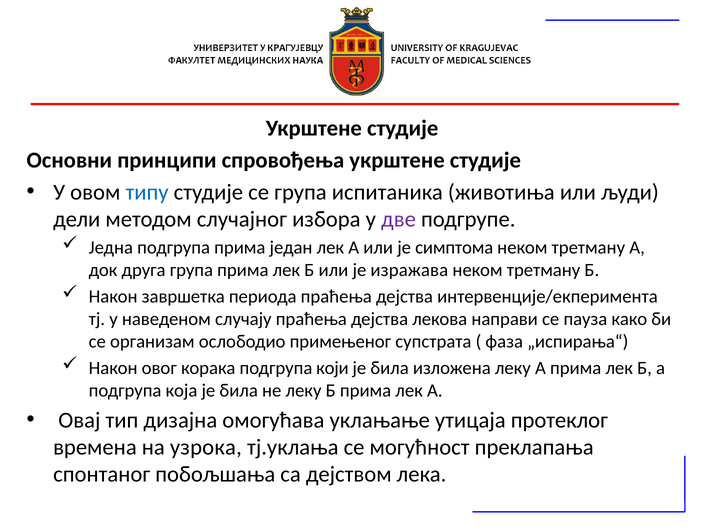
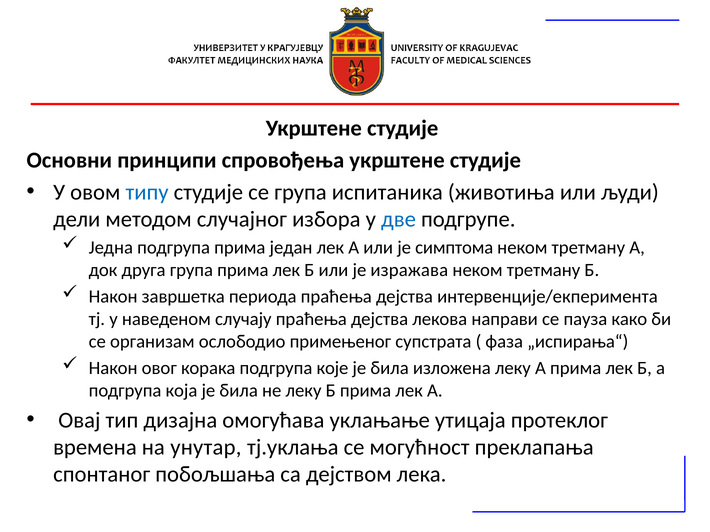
две colour: purple -> blue
који: који -> које
узрока: узрока -> унутар
